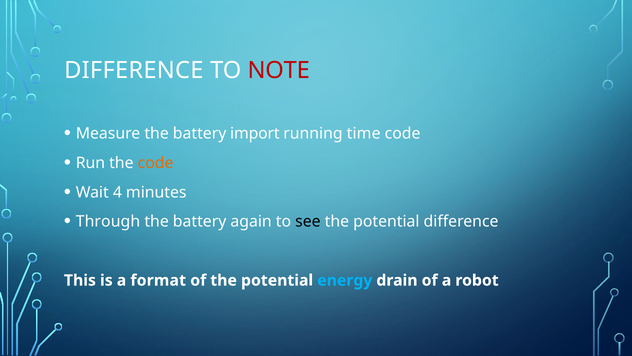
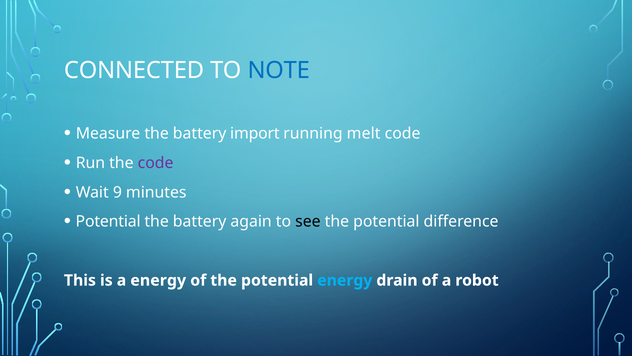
DIFFERENCE at (134, 70): DIFFERENCE -> CONNECTED
NOTE colour: red -> blue
time: time -> melt
code at (156, 163) colour: orange -> purple
4: 4 -> 9
Through at (108, 221): Through -> Potential
a format: format -> energy
